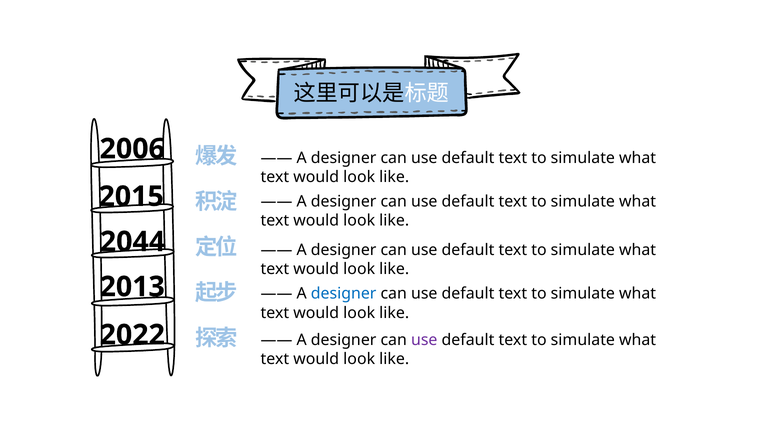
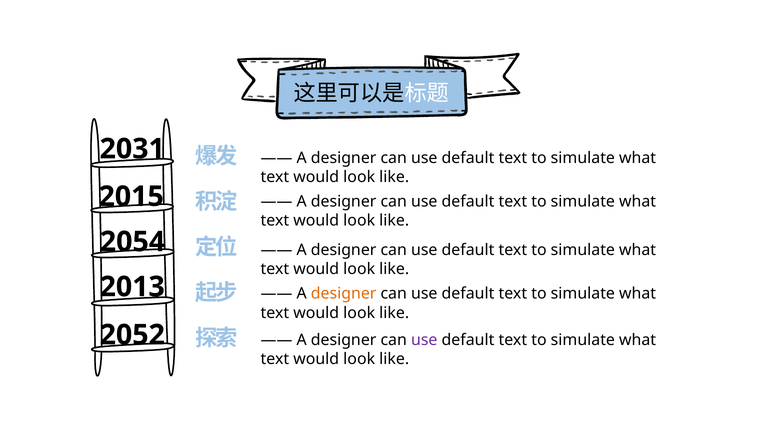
2006: 2006 -> 2031
2044: 2044 -> 2054
designer at (344, 293) colour: blue -> orange
2022: 2022 -> 2052
